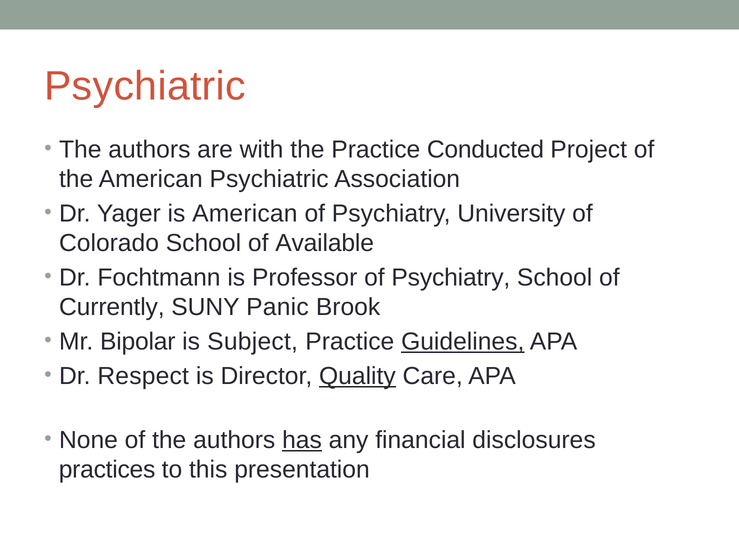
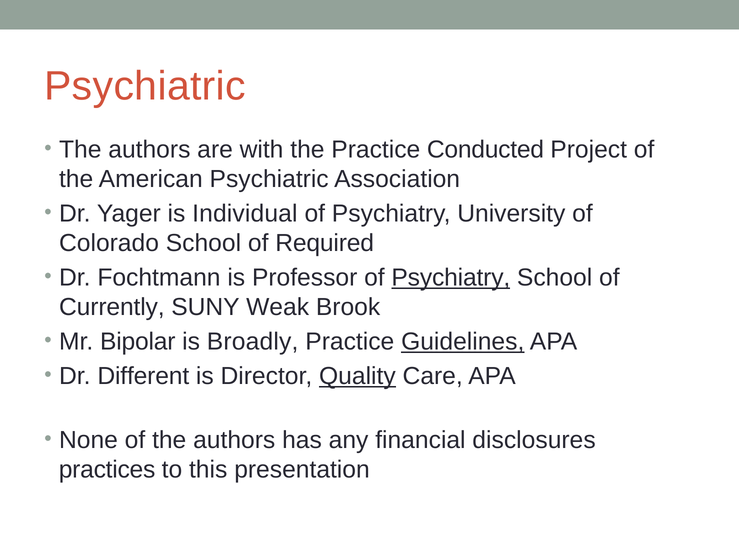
is American: American -> Individual
Available: Available -> Required
Psychiatry at (451, 278) underline: none -> present
Panic: Panic -> Weak
Subject: Subject -> Broadly
Respect: Respect -> Different
has underline: present -> none
